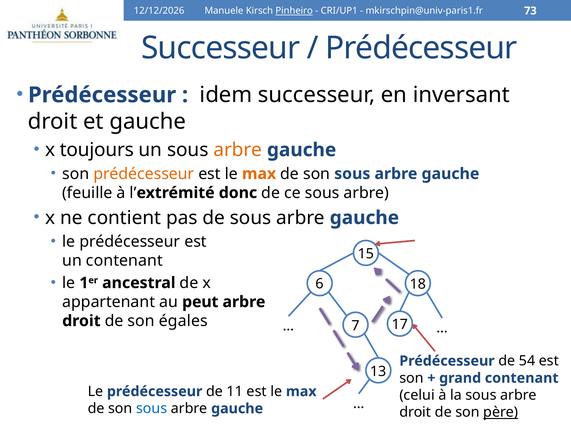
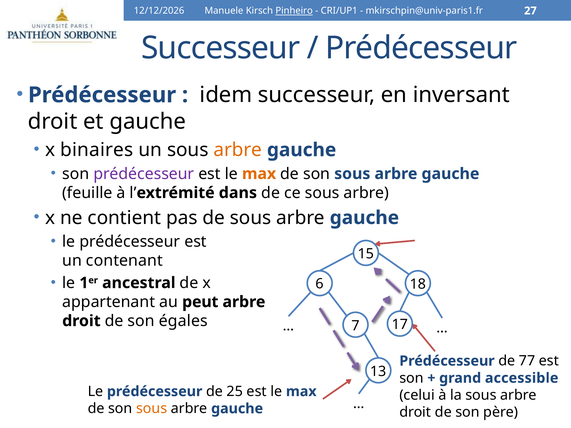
73: 73 -> 27
toujours: toujours -> binaires
prédécesseur at (144, 174) colour: orange -> purple
donc: donc -> dans
54: 54 -> 77
grand contenant: contenant -> accessible
11: 11 -> 25
sous at (152, 409) colour: blue -> orange
père underline: present -> none
